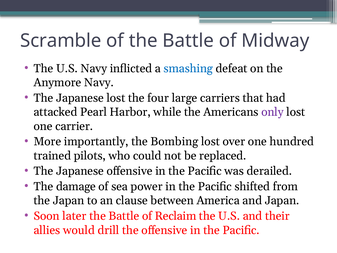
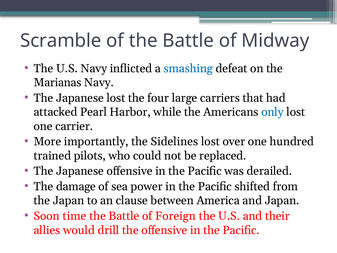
Anymore: Anymore -> Marianas
only colour: purple -> blue
Bombing: Bombing -> Sidelines
later: later -> time
Reclaim: Reclaim -> Foreign
